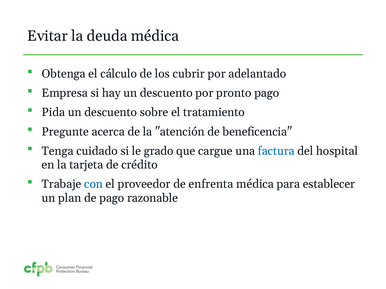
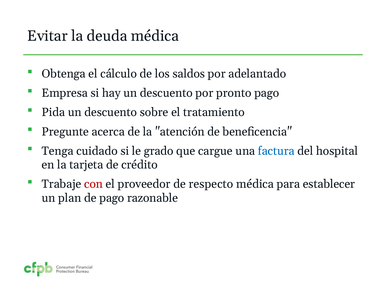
cubrir: cubrir -> saldos
con colour: blue -> red
enfrenta: enfrenta -> respecto
